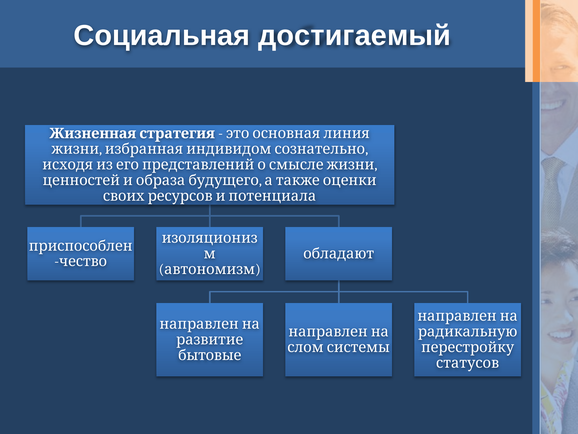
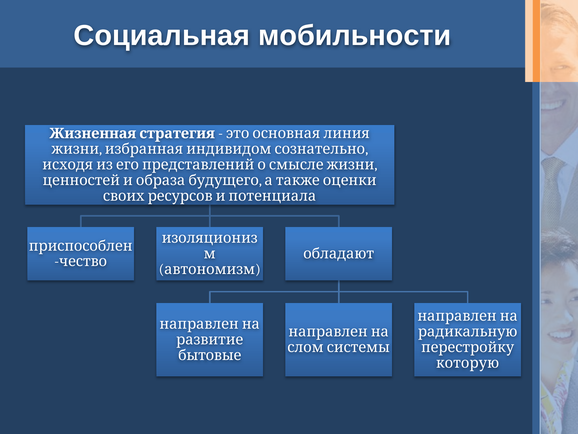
достигаемый: достигаемый -> мобильности
статусов: статусов -> которую
